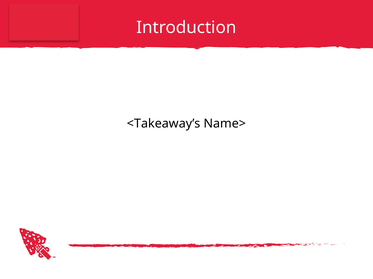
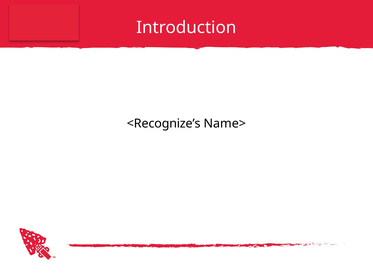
<Takeaway’s: <Takeaway’s -> <Recognize’s
